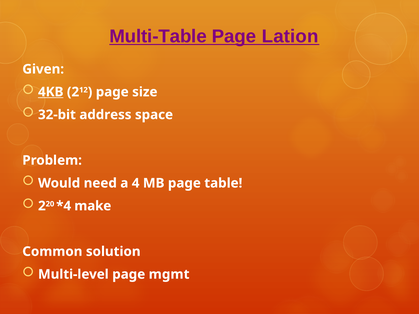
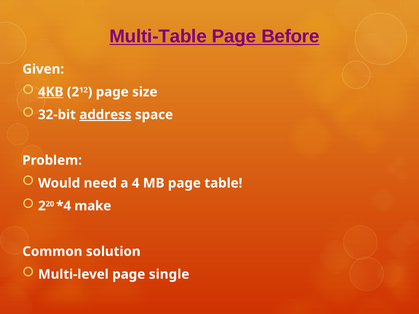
Lation: Lation -> Before
address underline: none -> present
mgmt: mgmt -> single
